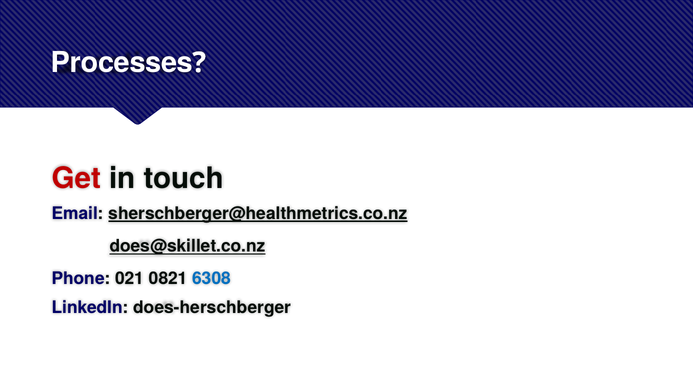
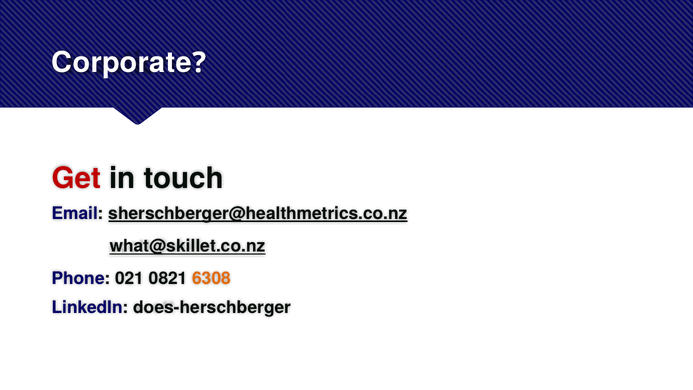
Processes: Processes -> Corporate
does@skillet.co.nz: does@skillet.co.nz -> what@skillet.co.nz
6308 colour: blue -> orange
